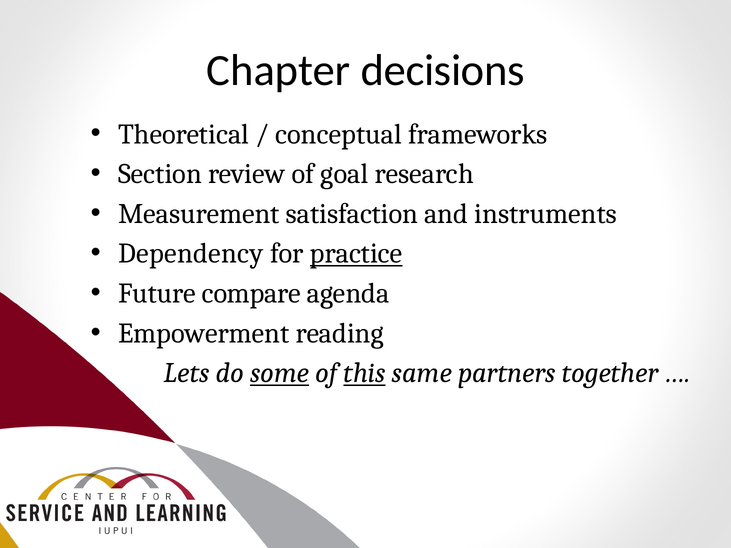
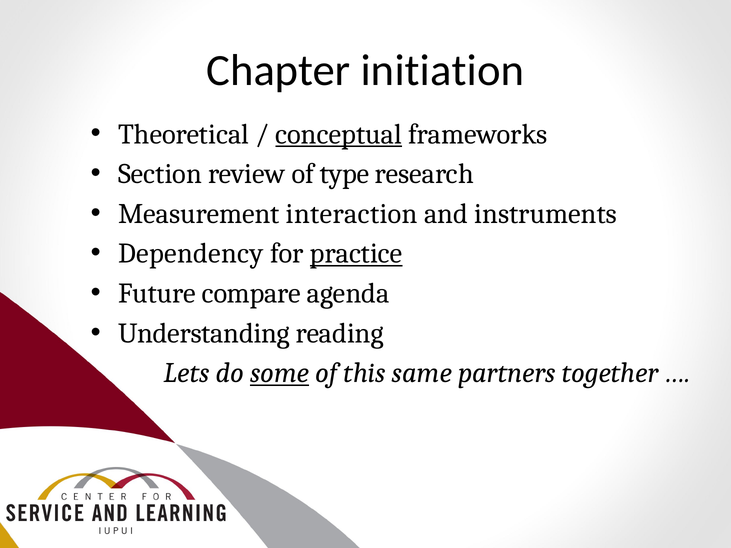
decisions: decisions -> initiation
conceptual underline: none -> present
goal: goal -> type
satisfaction: satisfaction -> interaction
Empowerment: Empowerment -> Understanding
this underline: present -> none
